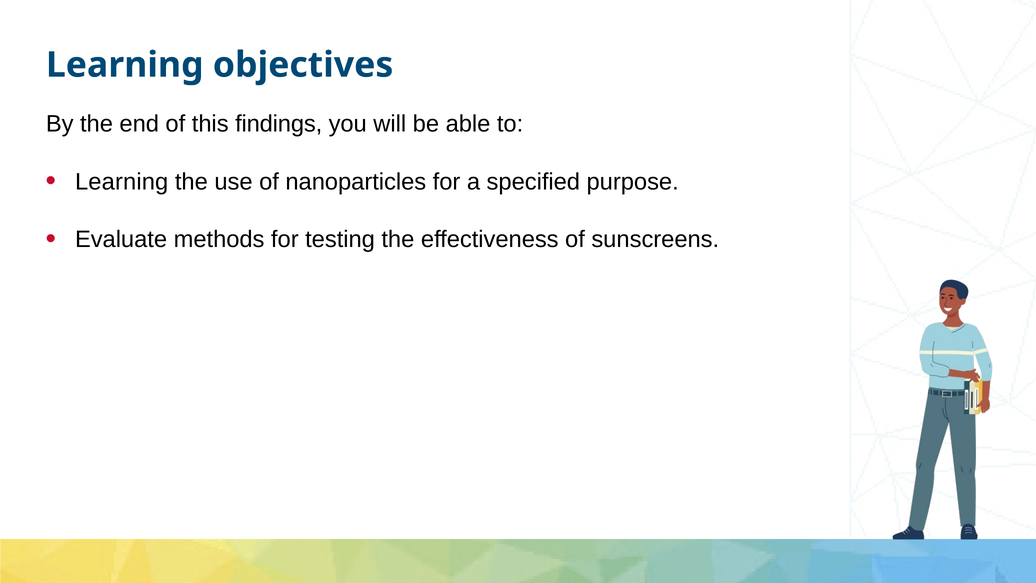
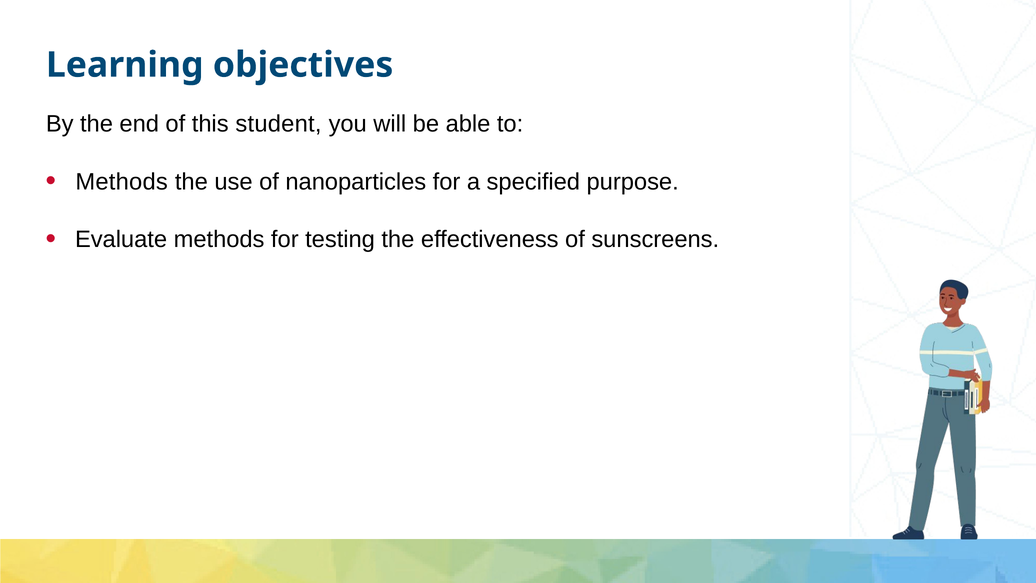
findings: findings -> student
Learning at (122, 182): Learning -> Methods
